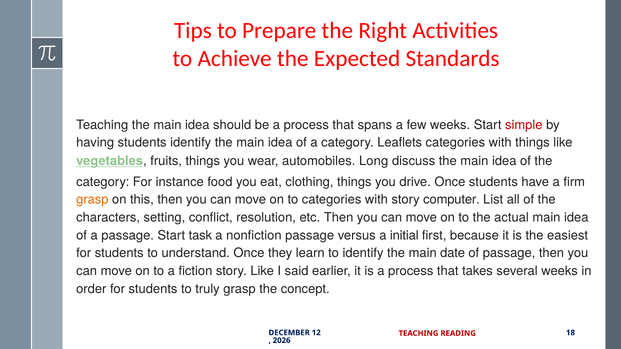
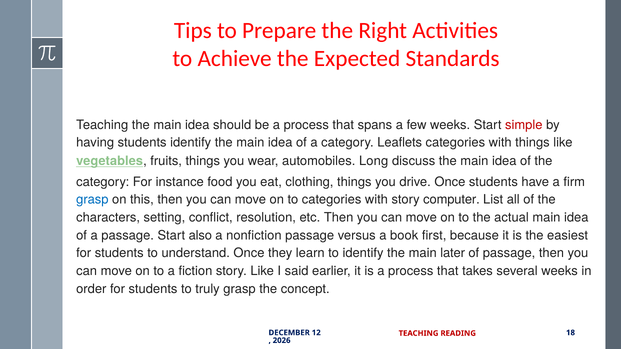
grasp at (92, 200) colour: orange -> blue
task: task -> also
initial: initial -> book
date: date -> later
